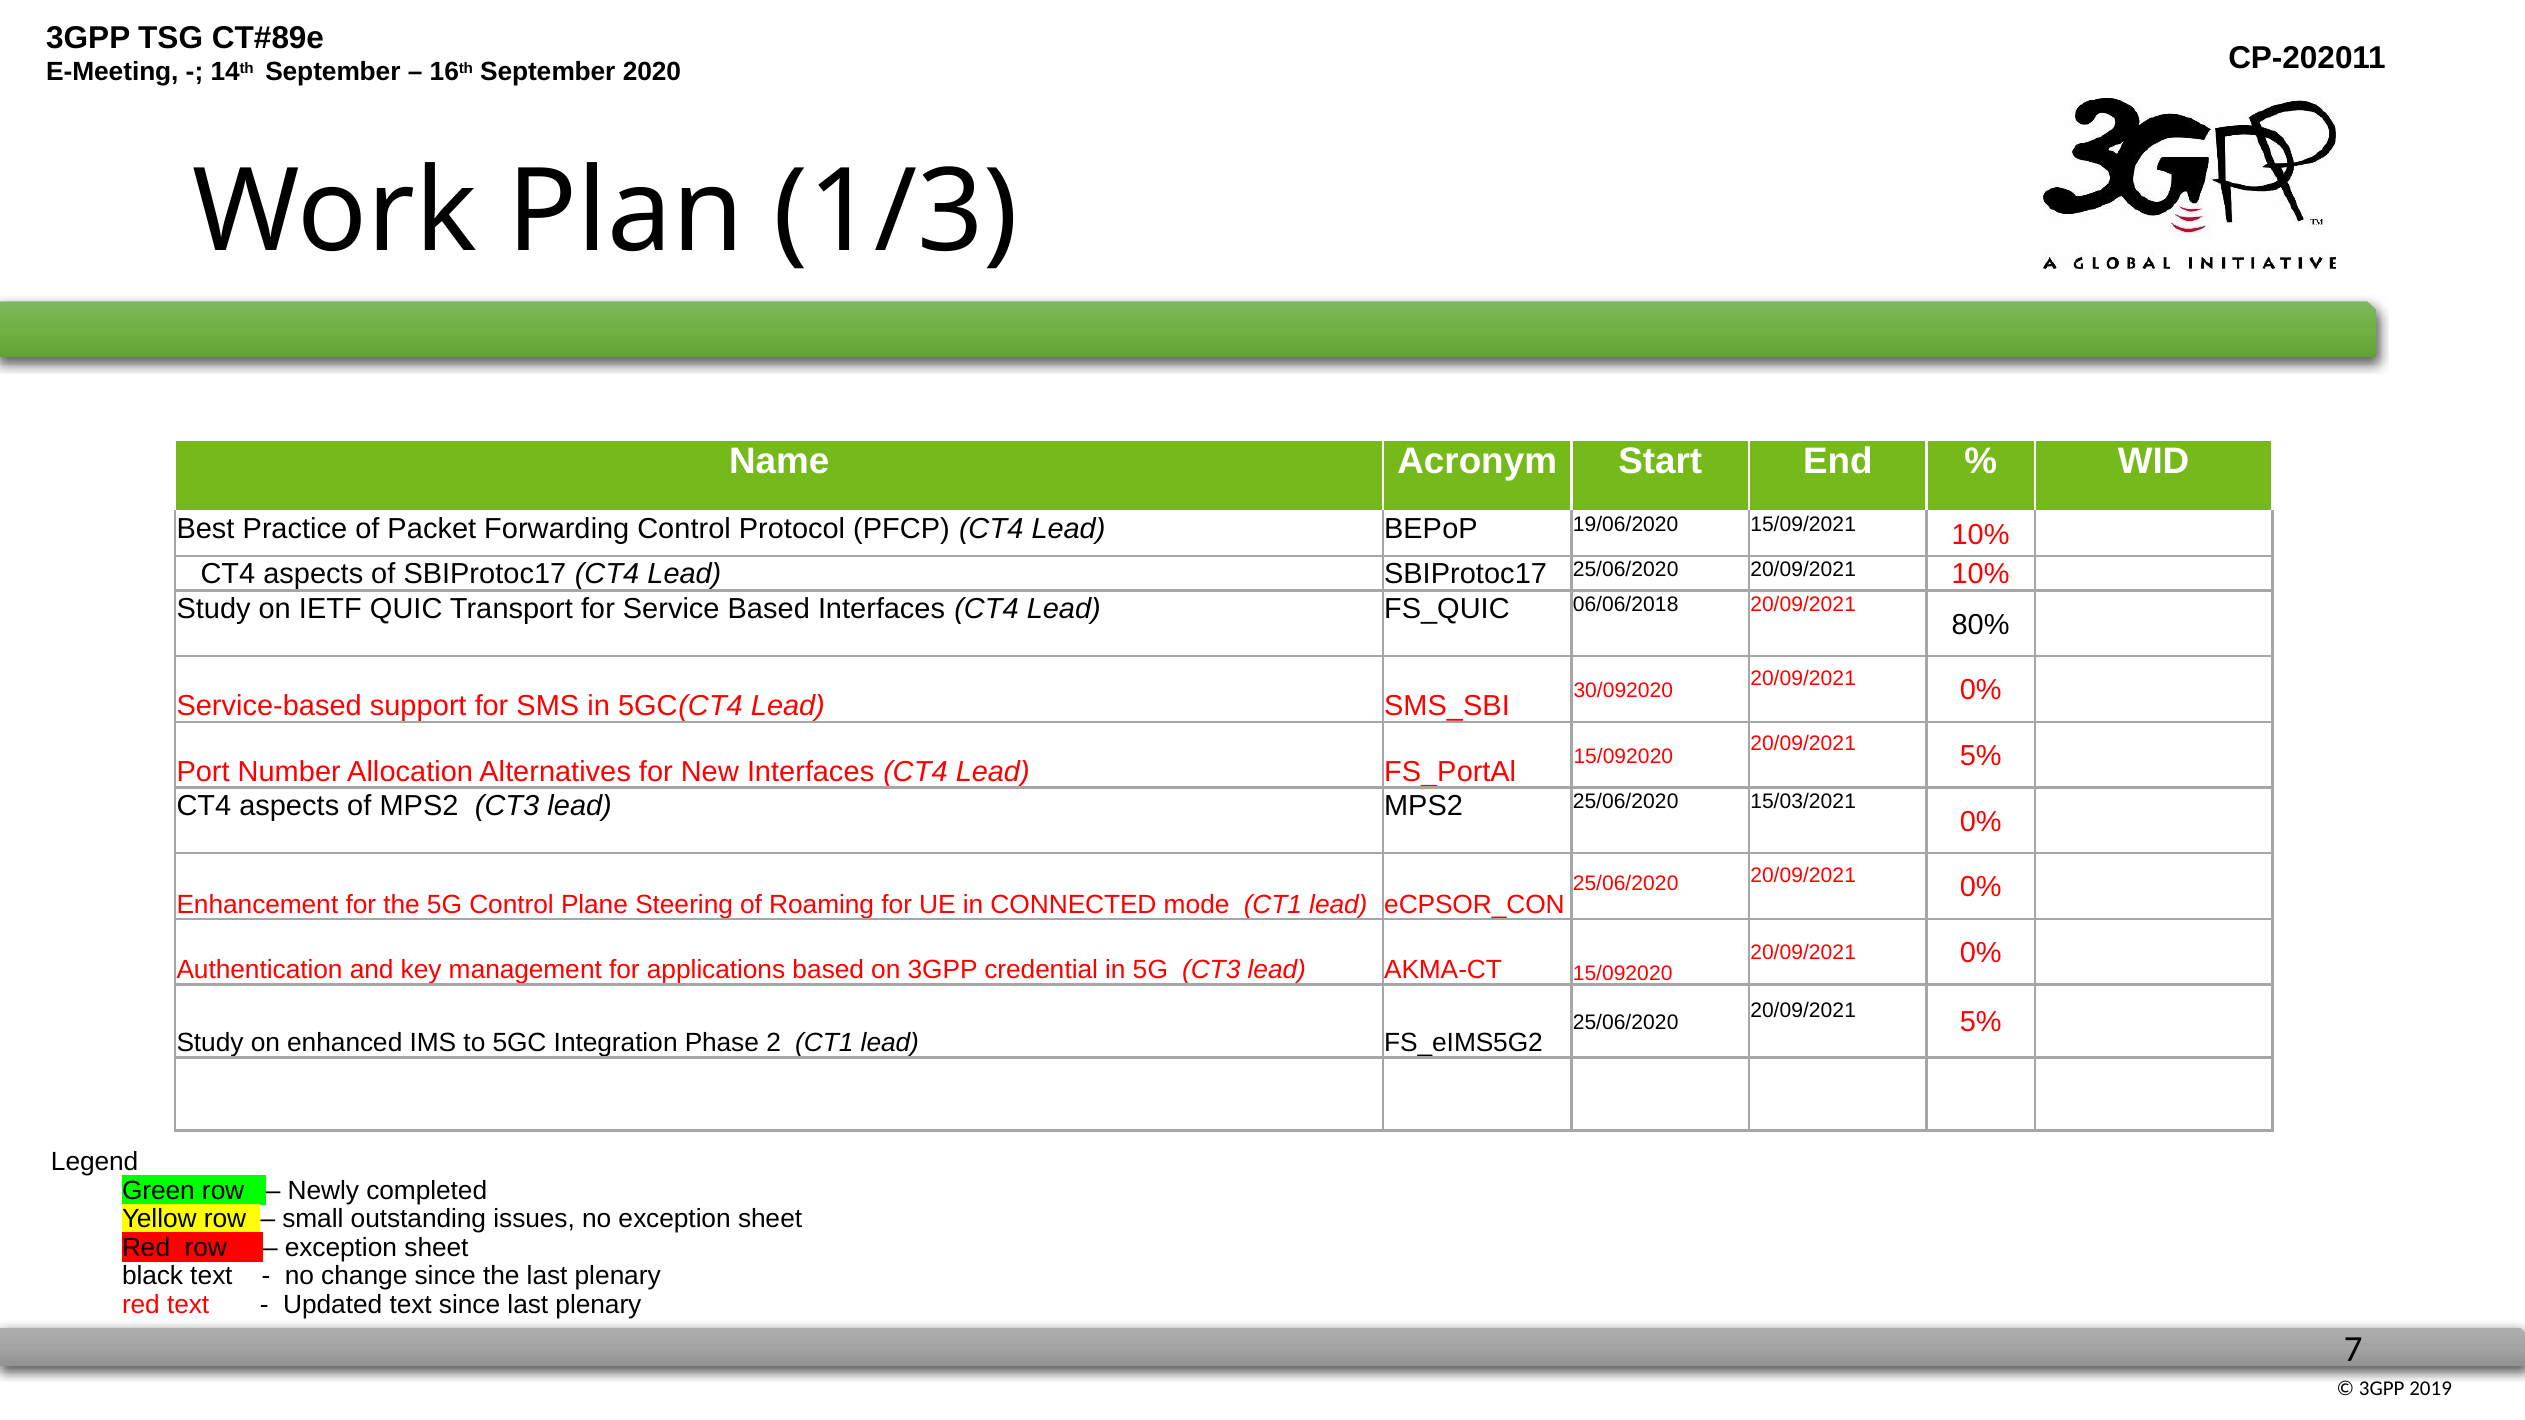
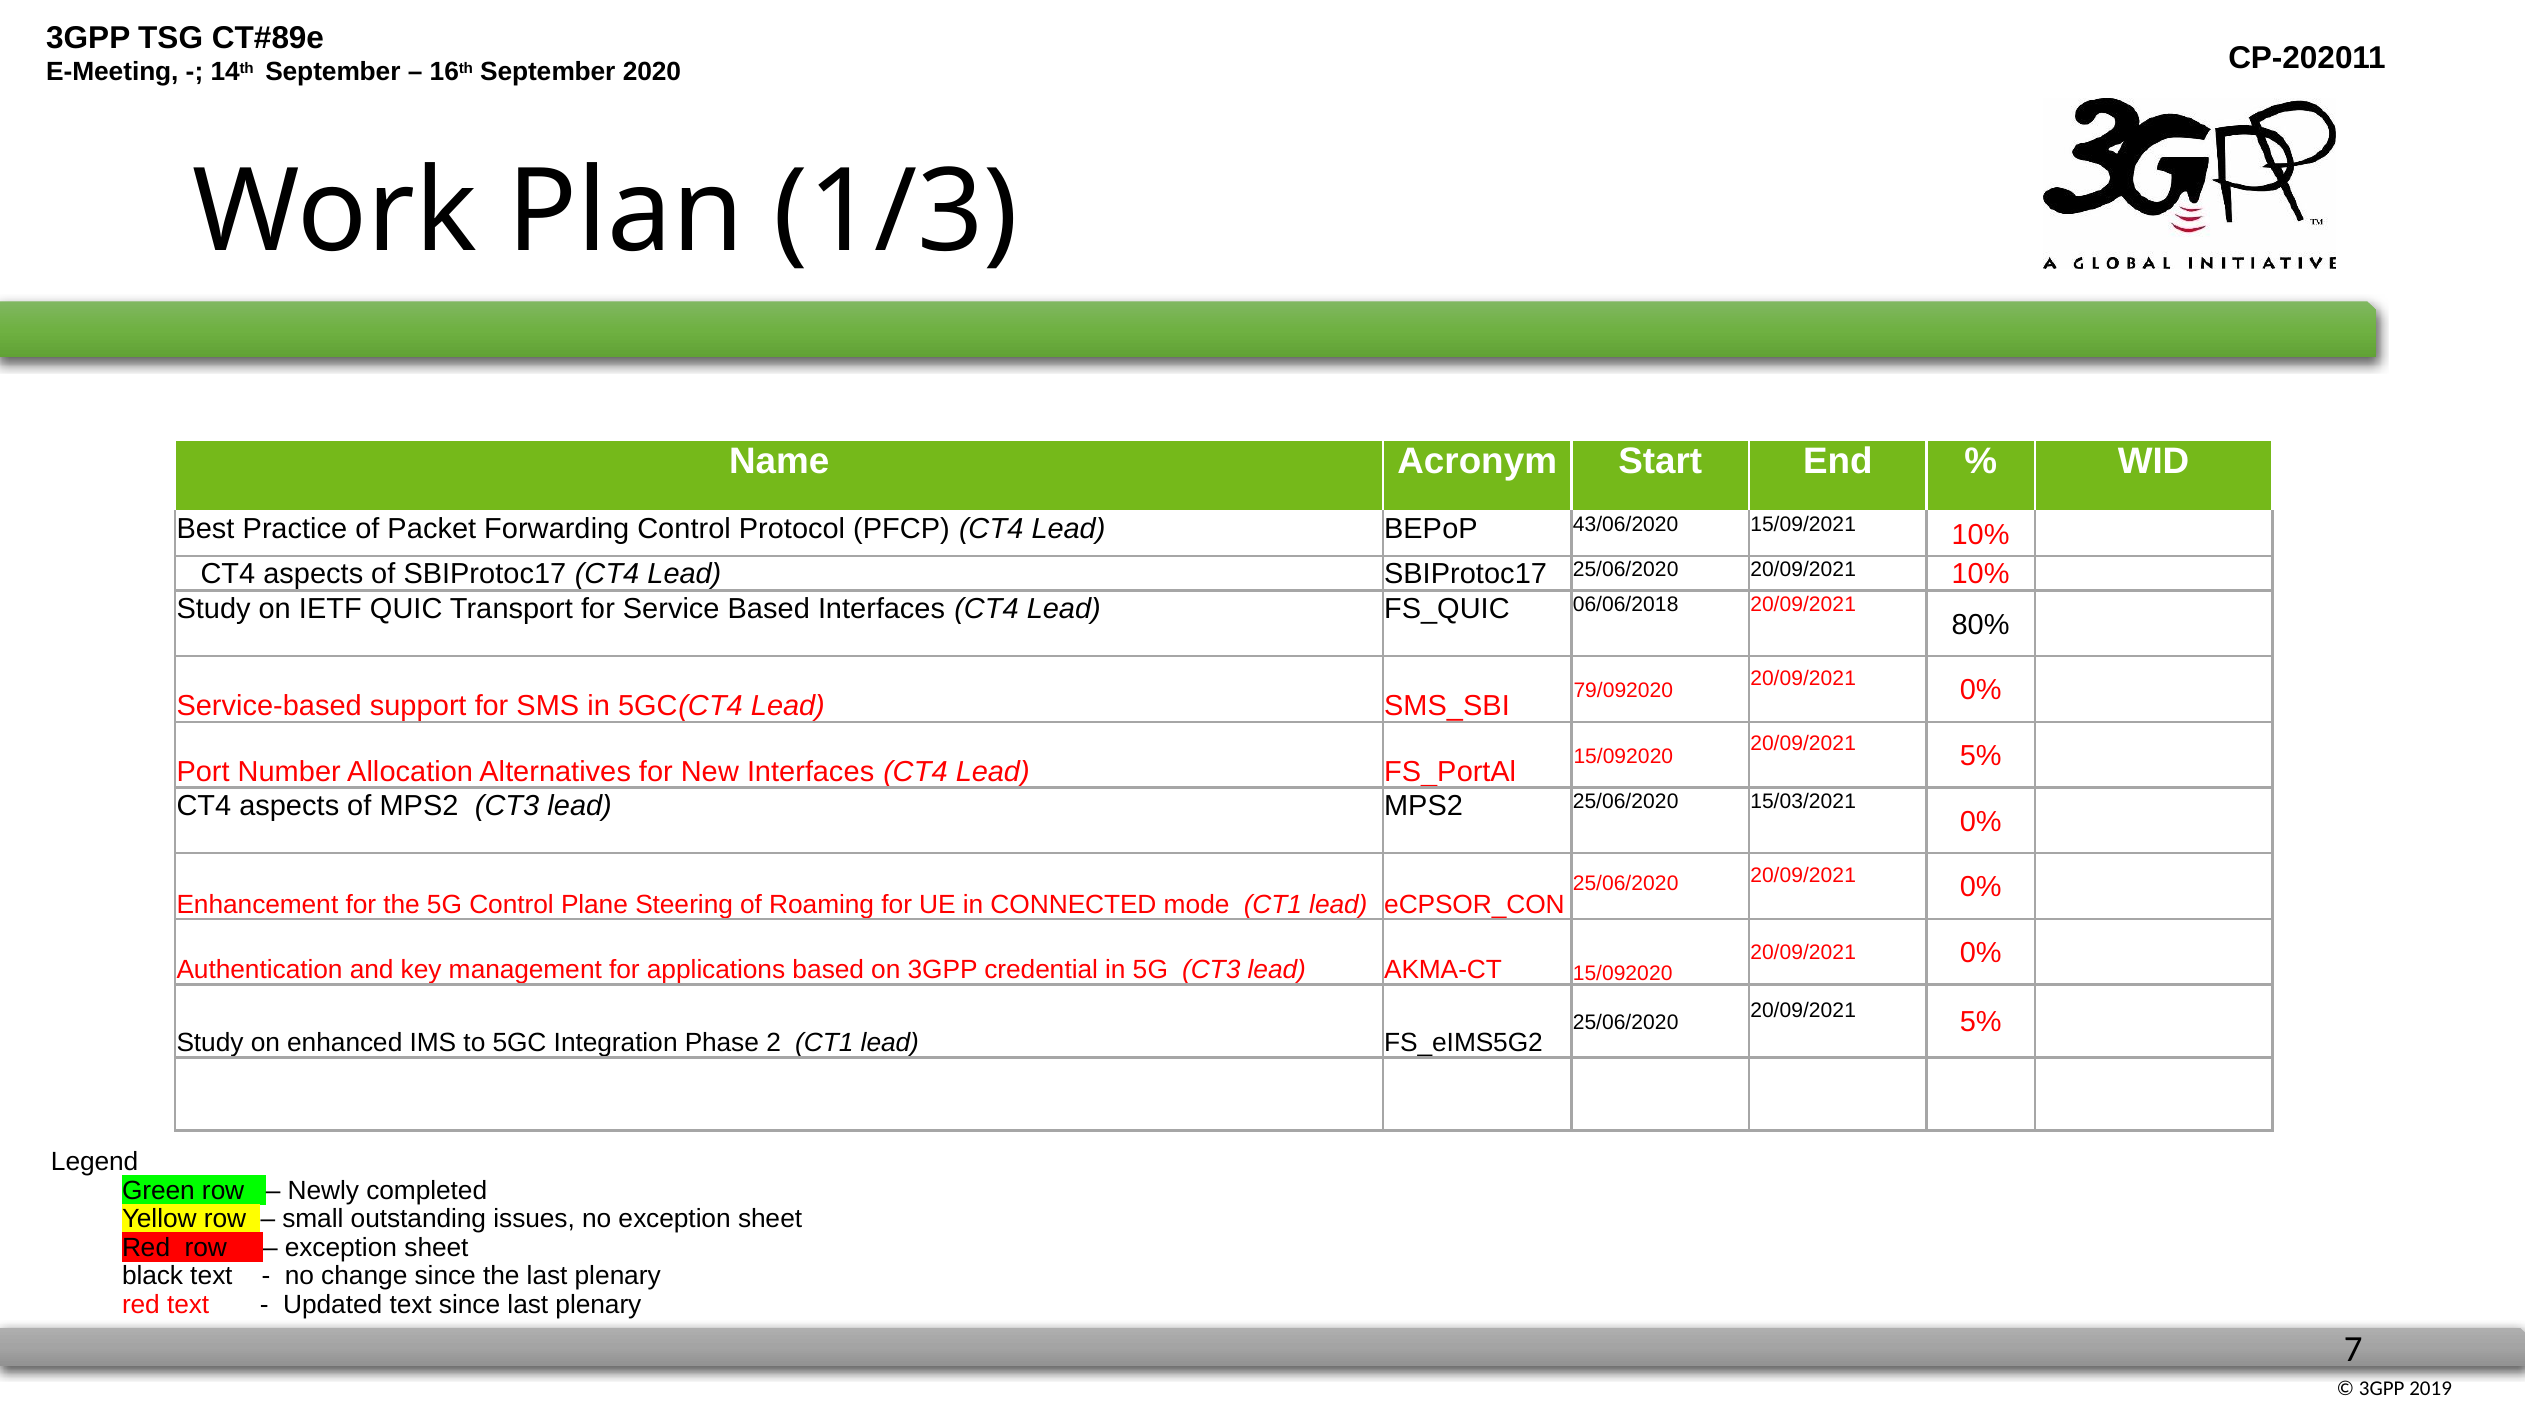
19/06/2020: 19/06/2020 -> 43/06/2020
30/092020: 30/092020 -> 79/092020
